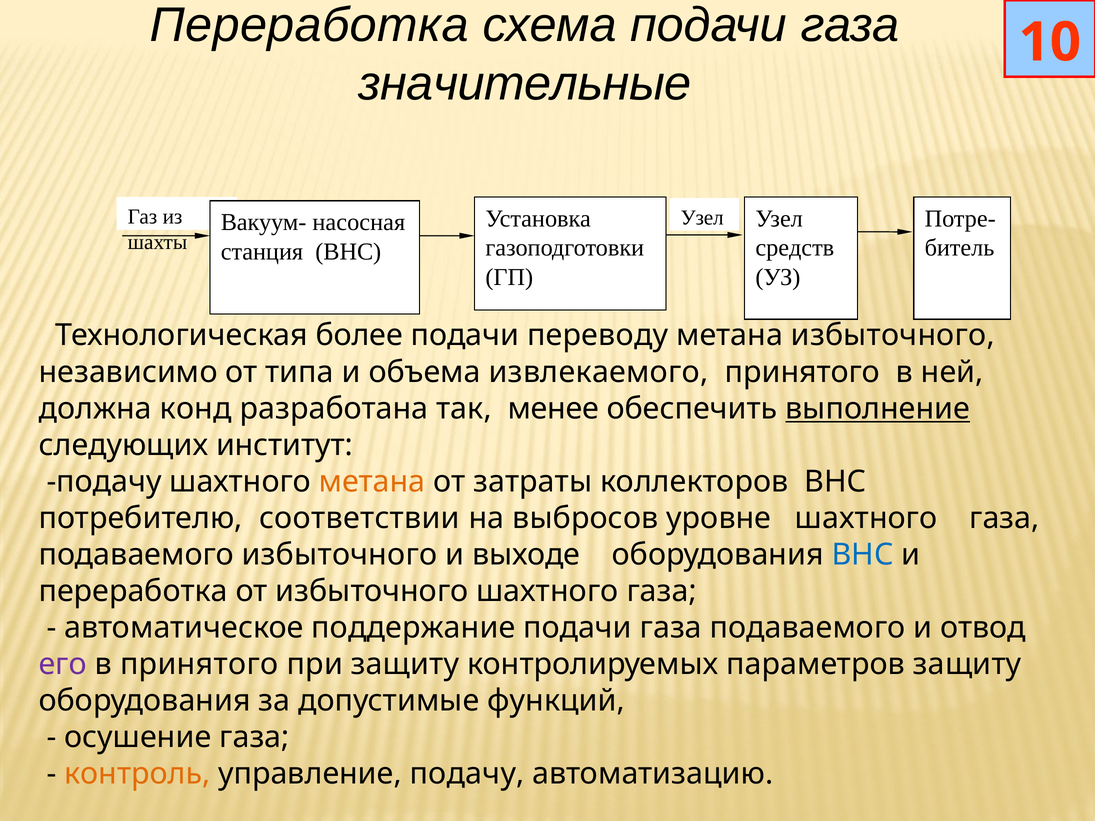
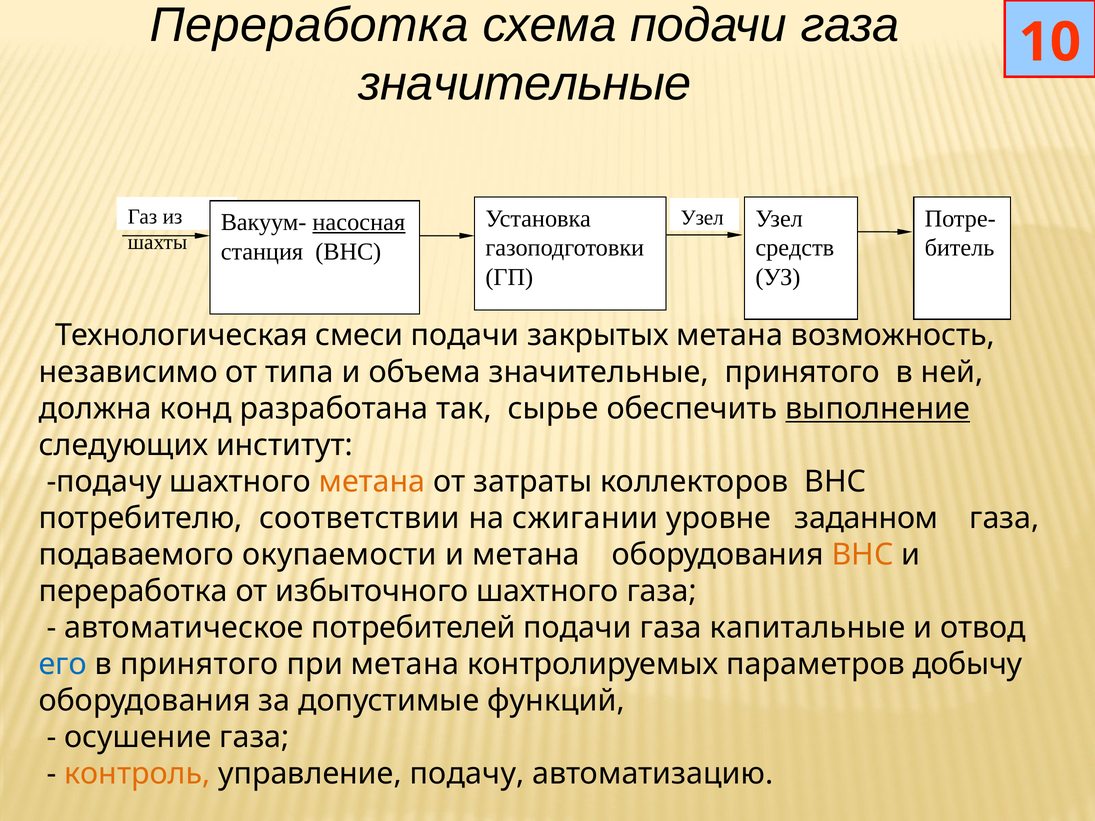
насосная underline: none -> present
более: более -> смеси
переводу: переводу -> закрытых
метана избыточного: избыточного -> возможность
объема извлекаемого: извлекаемого -> значительные
менее: менее -> сырье
выбросов: выбросов -> сжигании
уровне шахтного: шахтного -> заданном
подаваемого избыточного: избыточного -> окупаемости
и выходе: выходе -> метана
ВНС at (863, 555) colour: blue -> orange
поддержание: поддержание -> потребителей
подачи газа подаваемого: подаваемого -> капитальные
его colour: purple -> blue
при защиту: защиту -> метана
параметров защиту: защиту -> добычу
